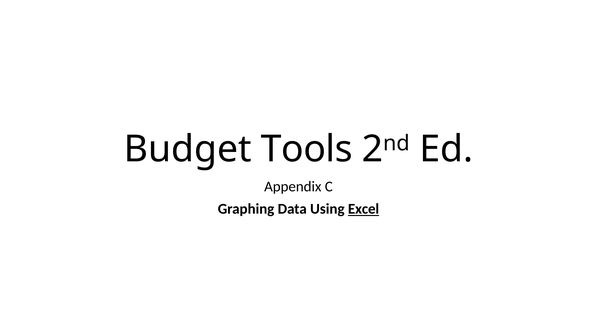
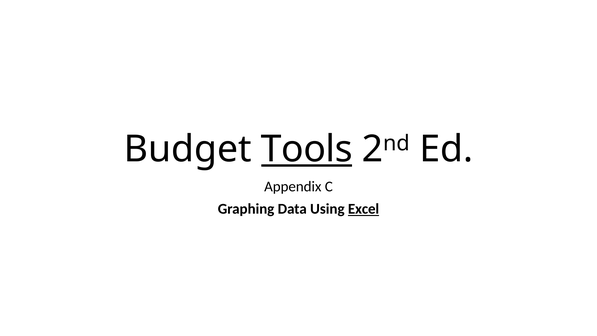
Tools underline: none -> present
